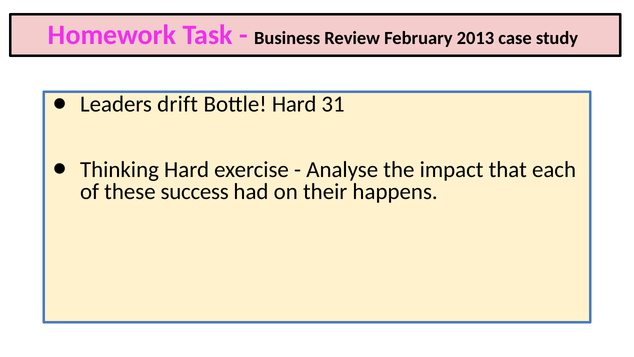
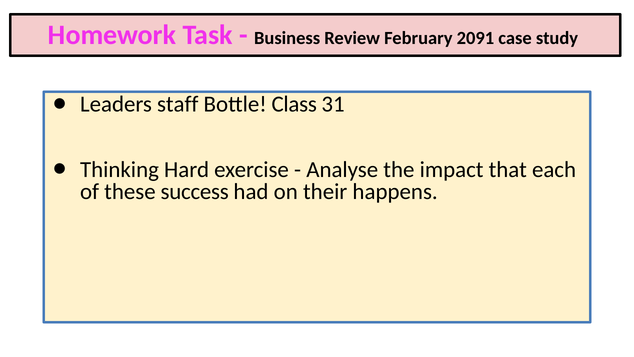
2013: 2013 -> 2091
drift: drift -> staff
Bottle Hard: Hard -> Class
